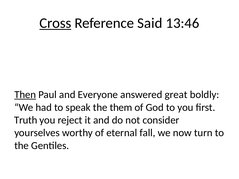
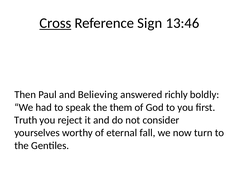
Said: Said -> Sign
Then underline: present -> none
Everyone: Everyone -> Believing
great: great -> richly
